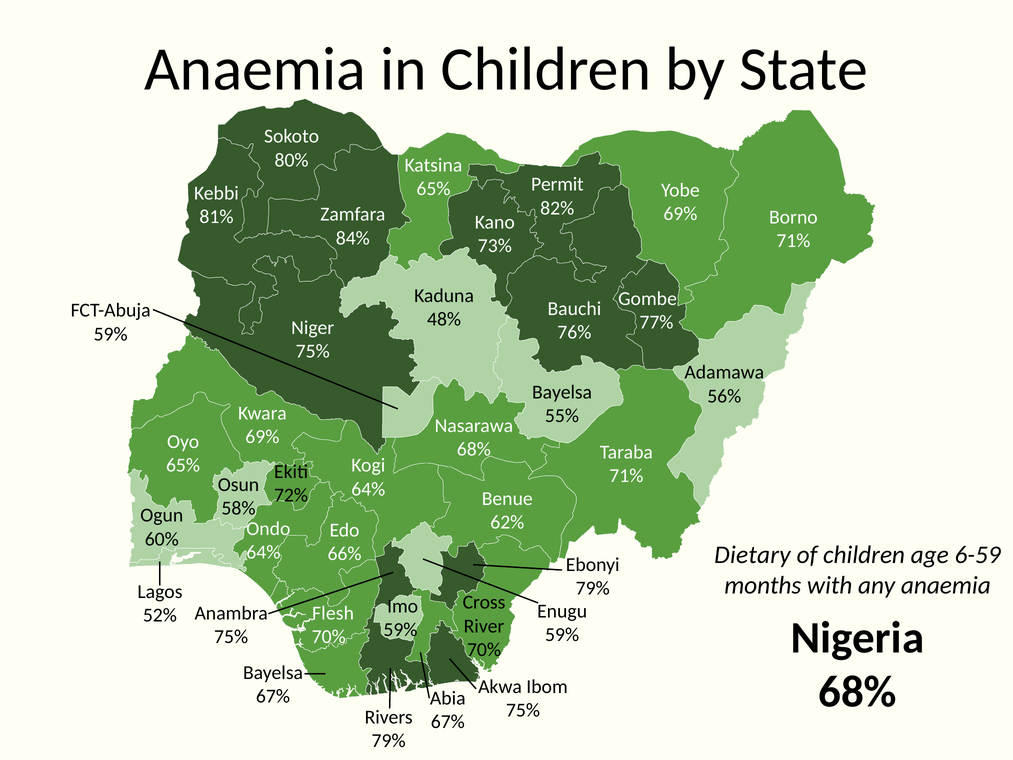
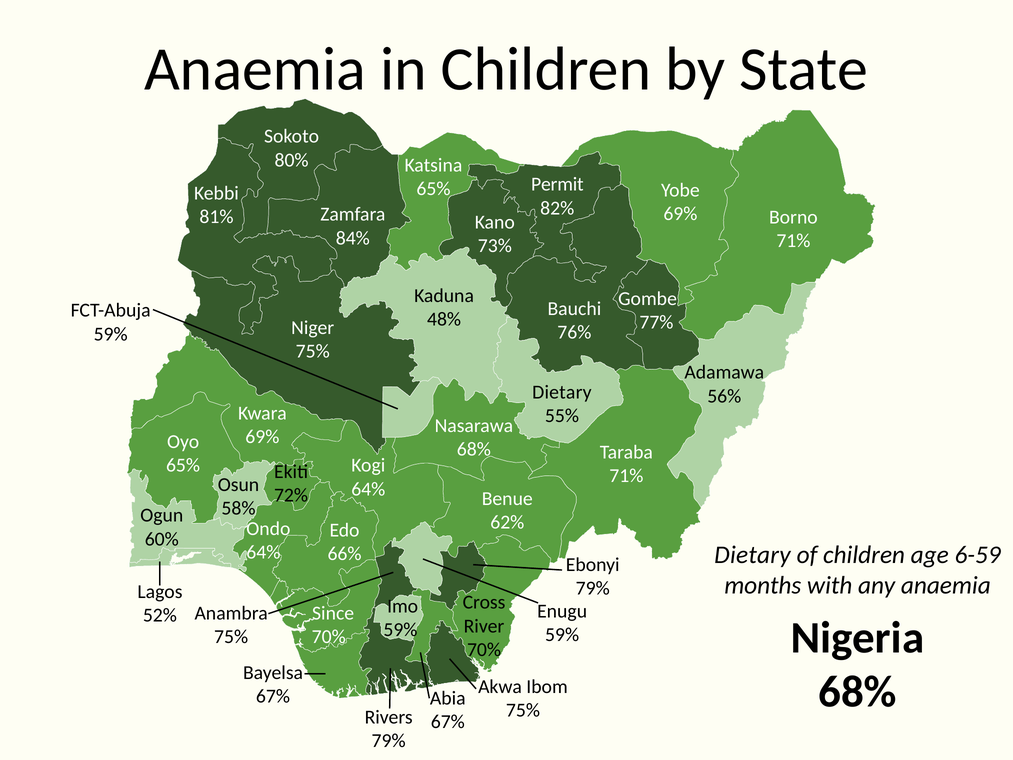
Bayelsa at (562, 392): Bayelsa -> Dietary
Flesh: Flesh -> Since
